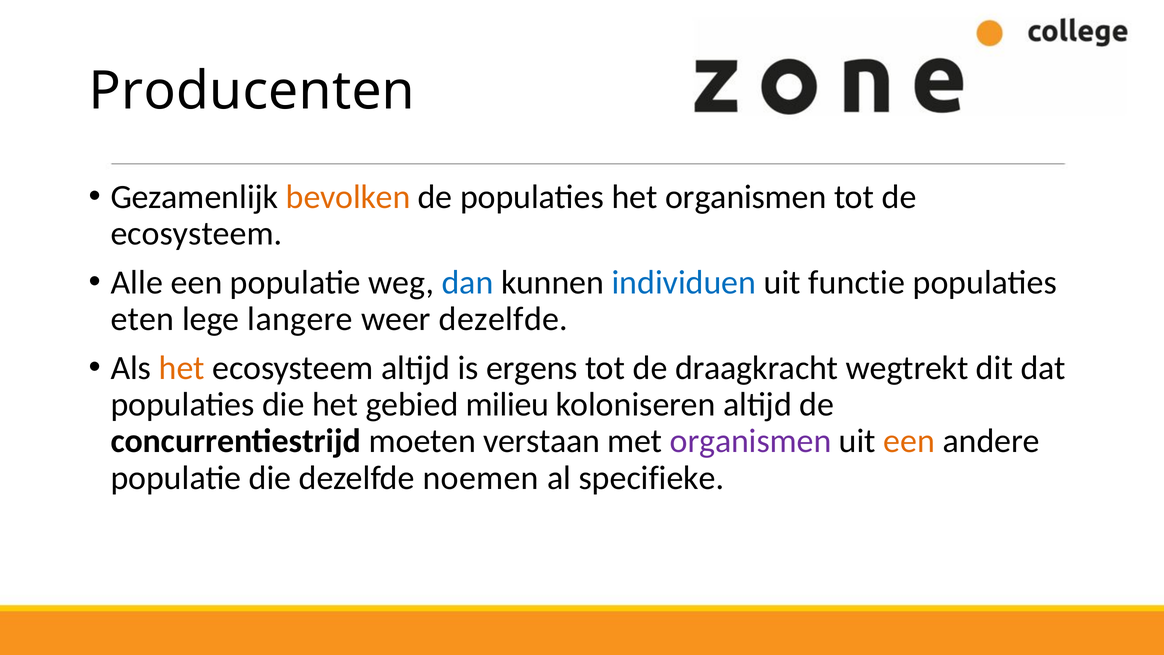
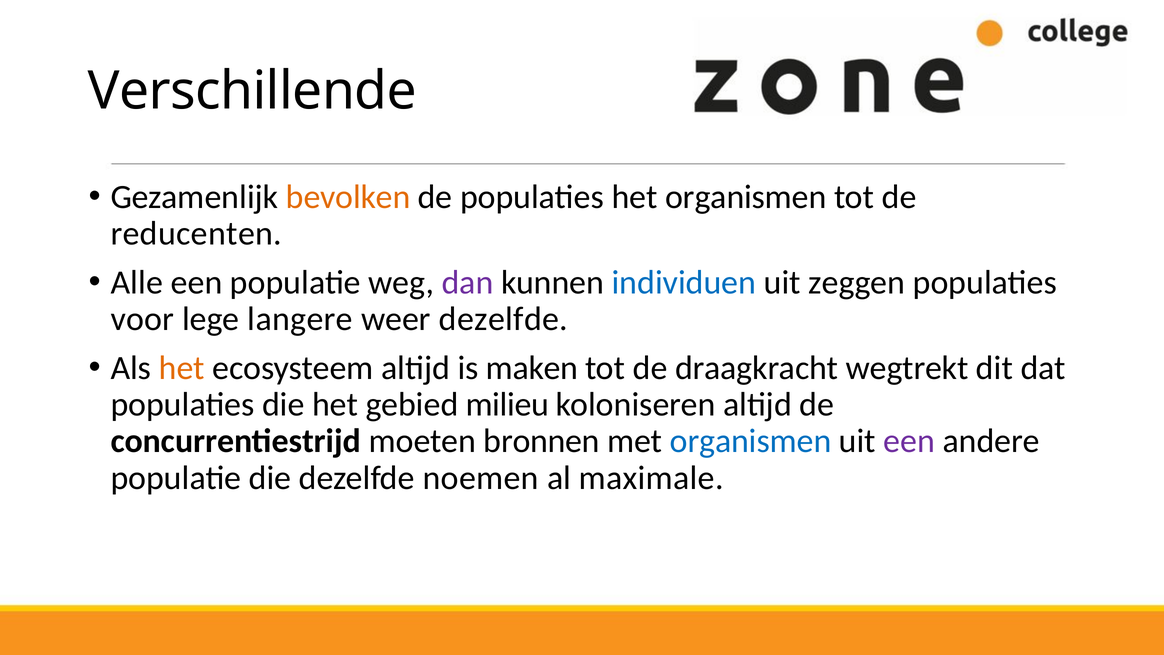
Producenten: Producenten -> Verschillende
ecosysteem at (196, 233): ecosysteem -> reducenten
dan colour: blue -> purple
functie: functie -> zeggen
eten: eten -> voor
ergens: ergens -> maken
verstaan: verstaan -> bronnen
organismen at (751, 441) colour: purple -> blue
een at (909, 441) colour: orange -> purple
specifieke: specifieke -> maximale
